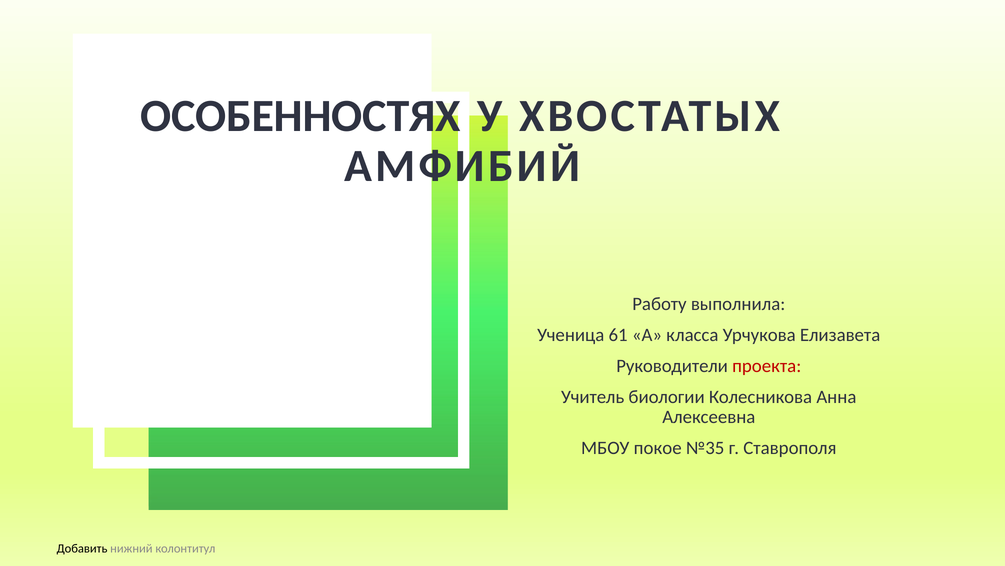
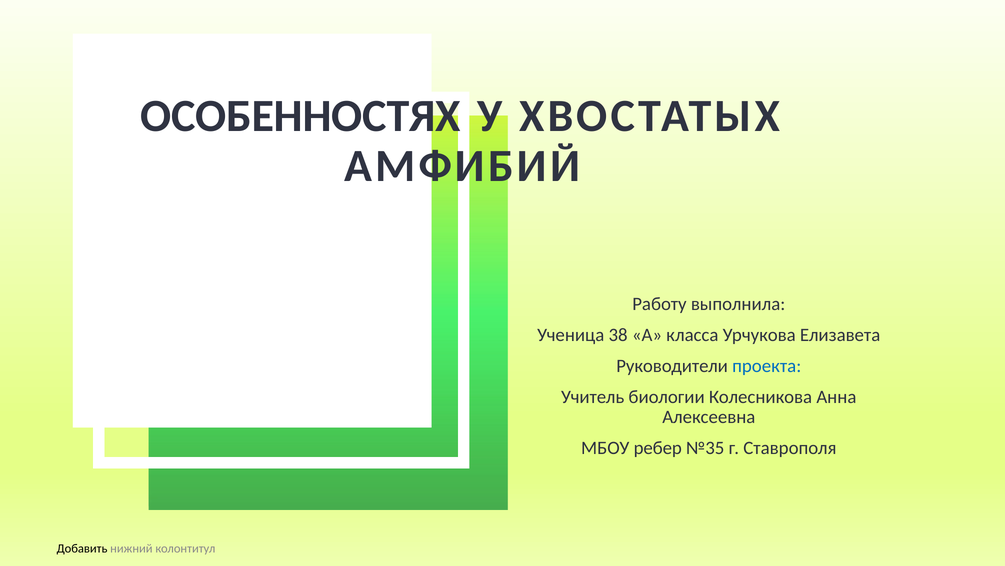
61: 61 -> 38
проекта colour: red -> blue
покое: покое -> ребер
